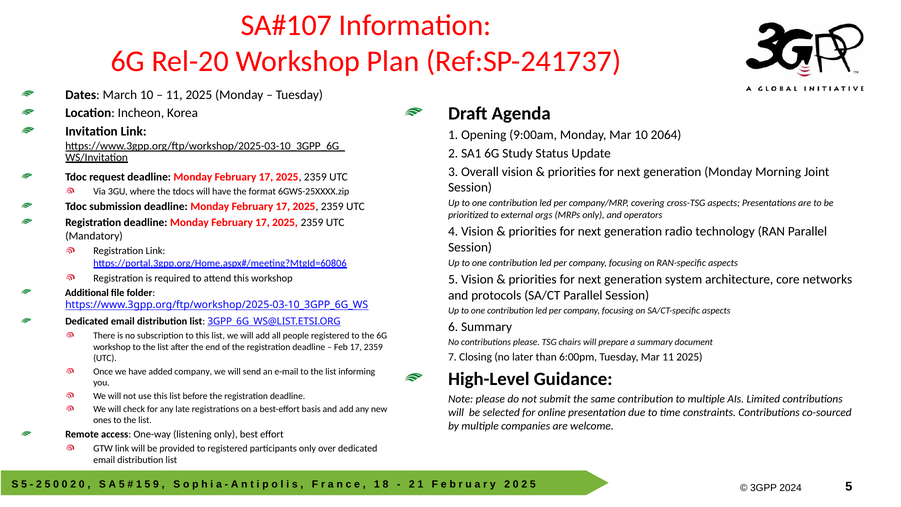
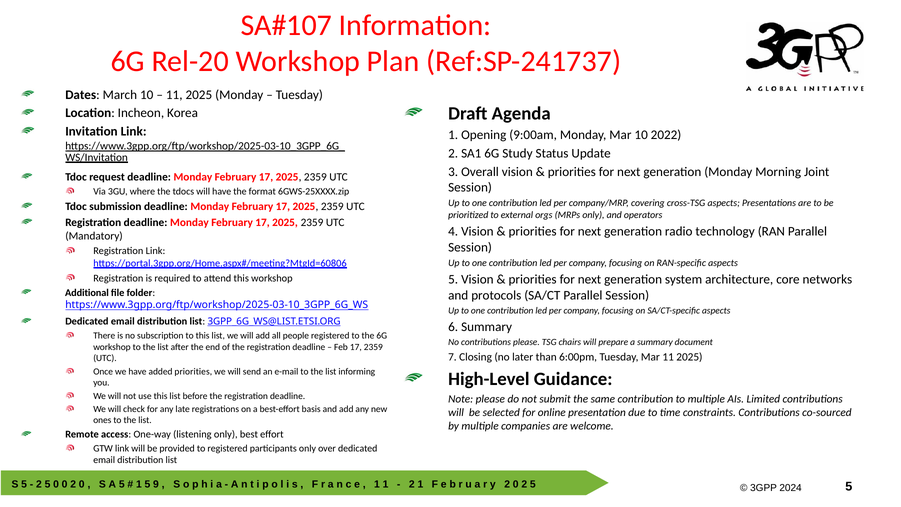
2064: 2064 -> 2022
added company: company -> priorities
1 8: 8 -> 1
